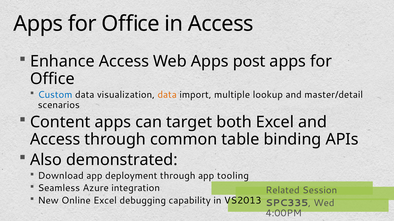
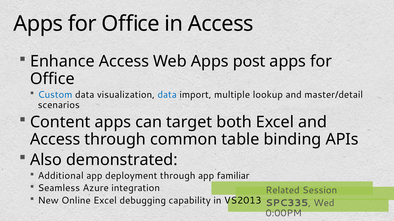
data at (167, 95) colour: orange -> blue
Download: Download -> Additional
tooling: tooling -> familiar
4:00PM: 4:00PM -> 0:00PM
